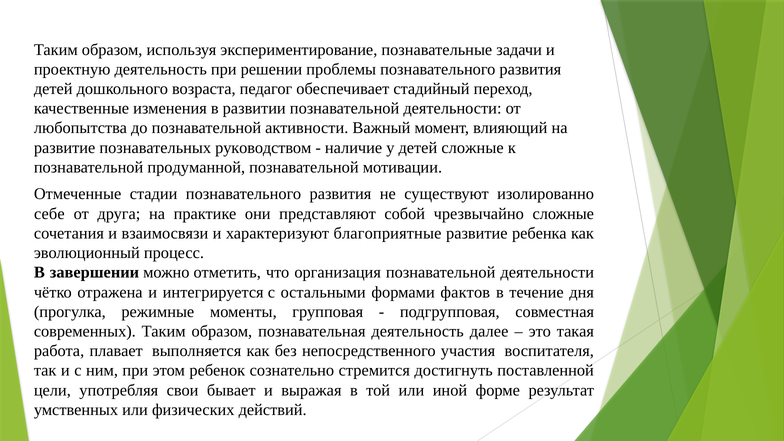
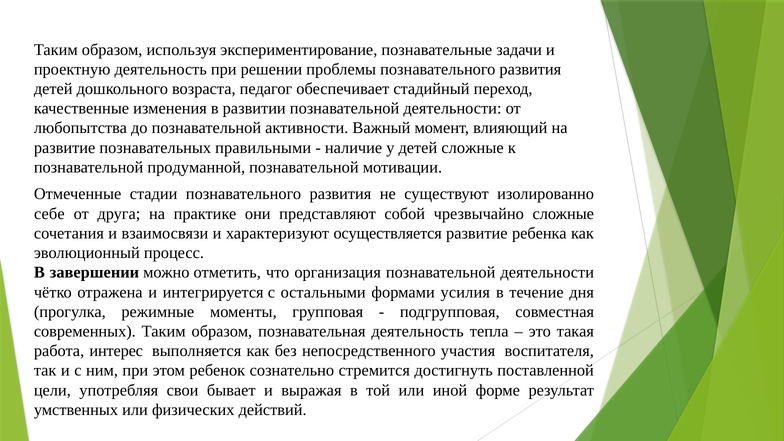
руководством: руководством -> правильными
благоприятные: благоприятные -> осуществляется
фактов: фактов -> усилия
далее: далее -> тепла
плавает: плавает -> интерес
